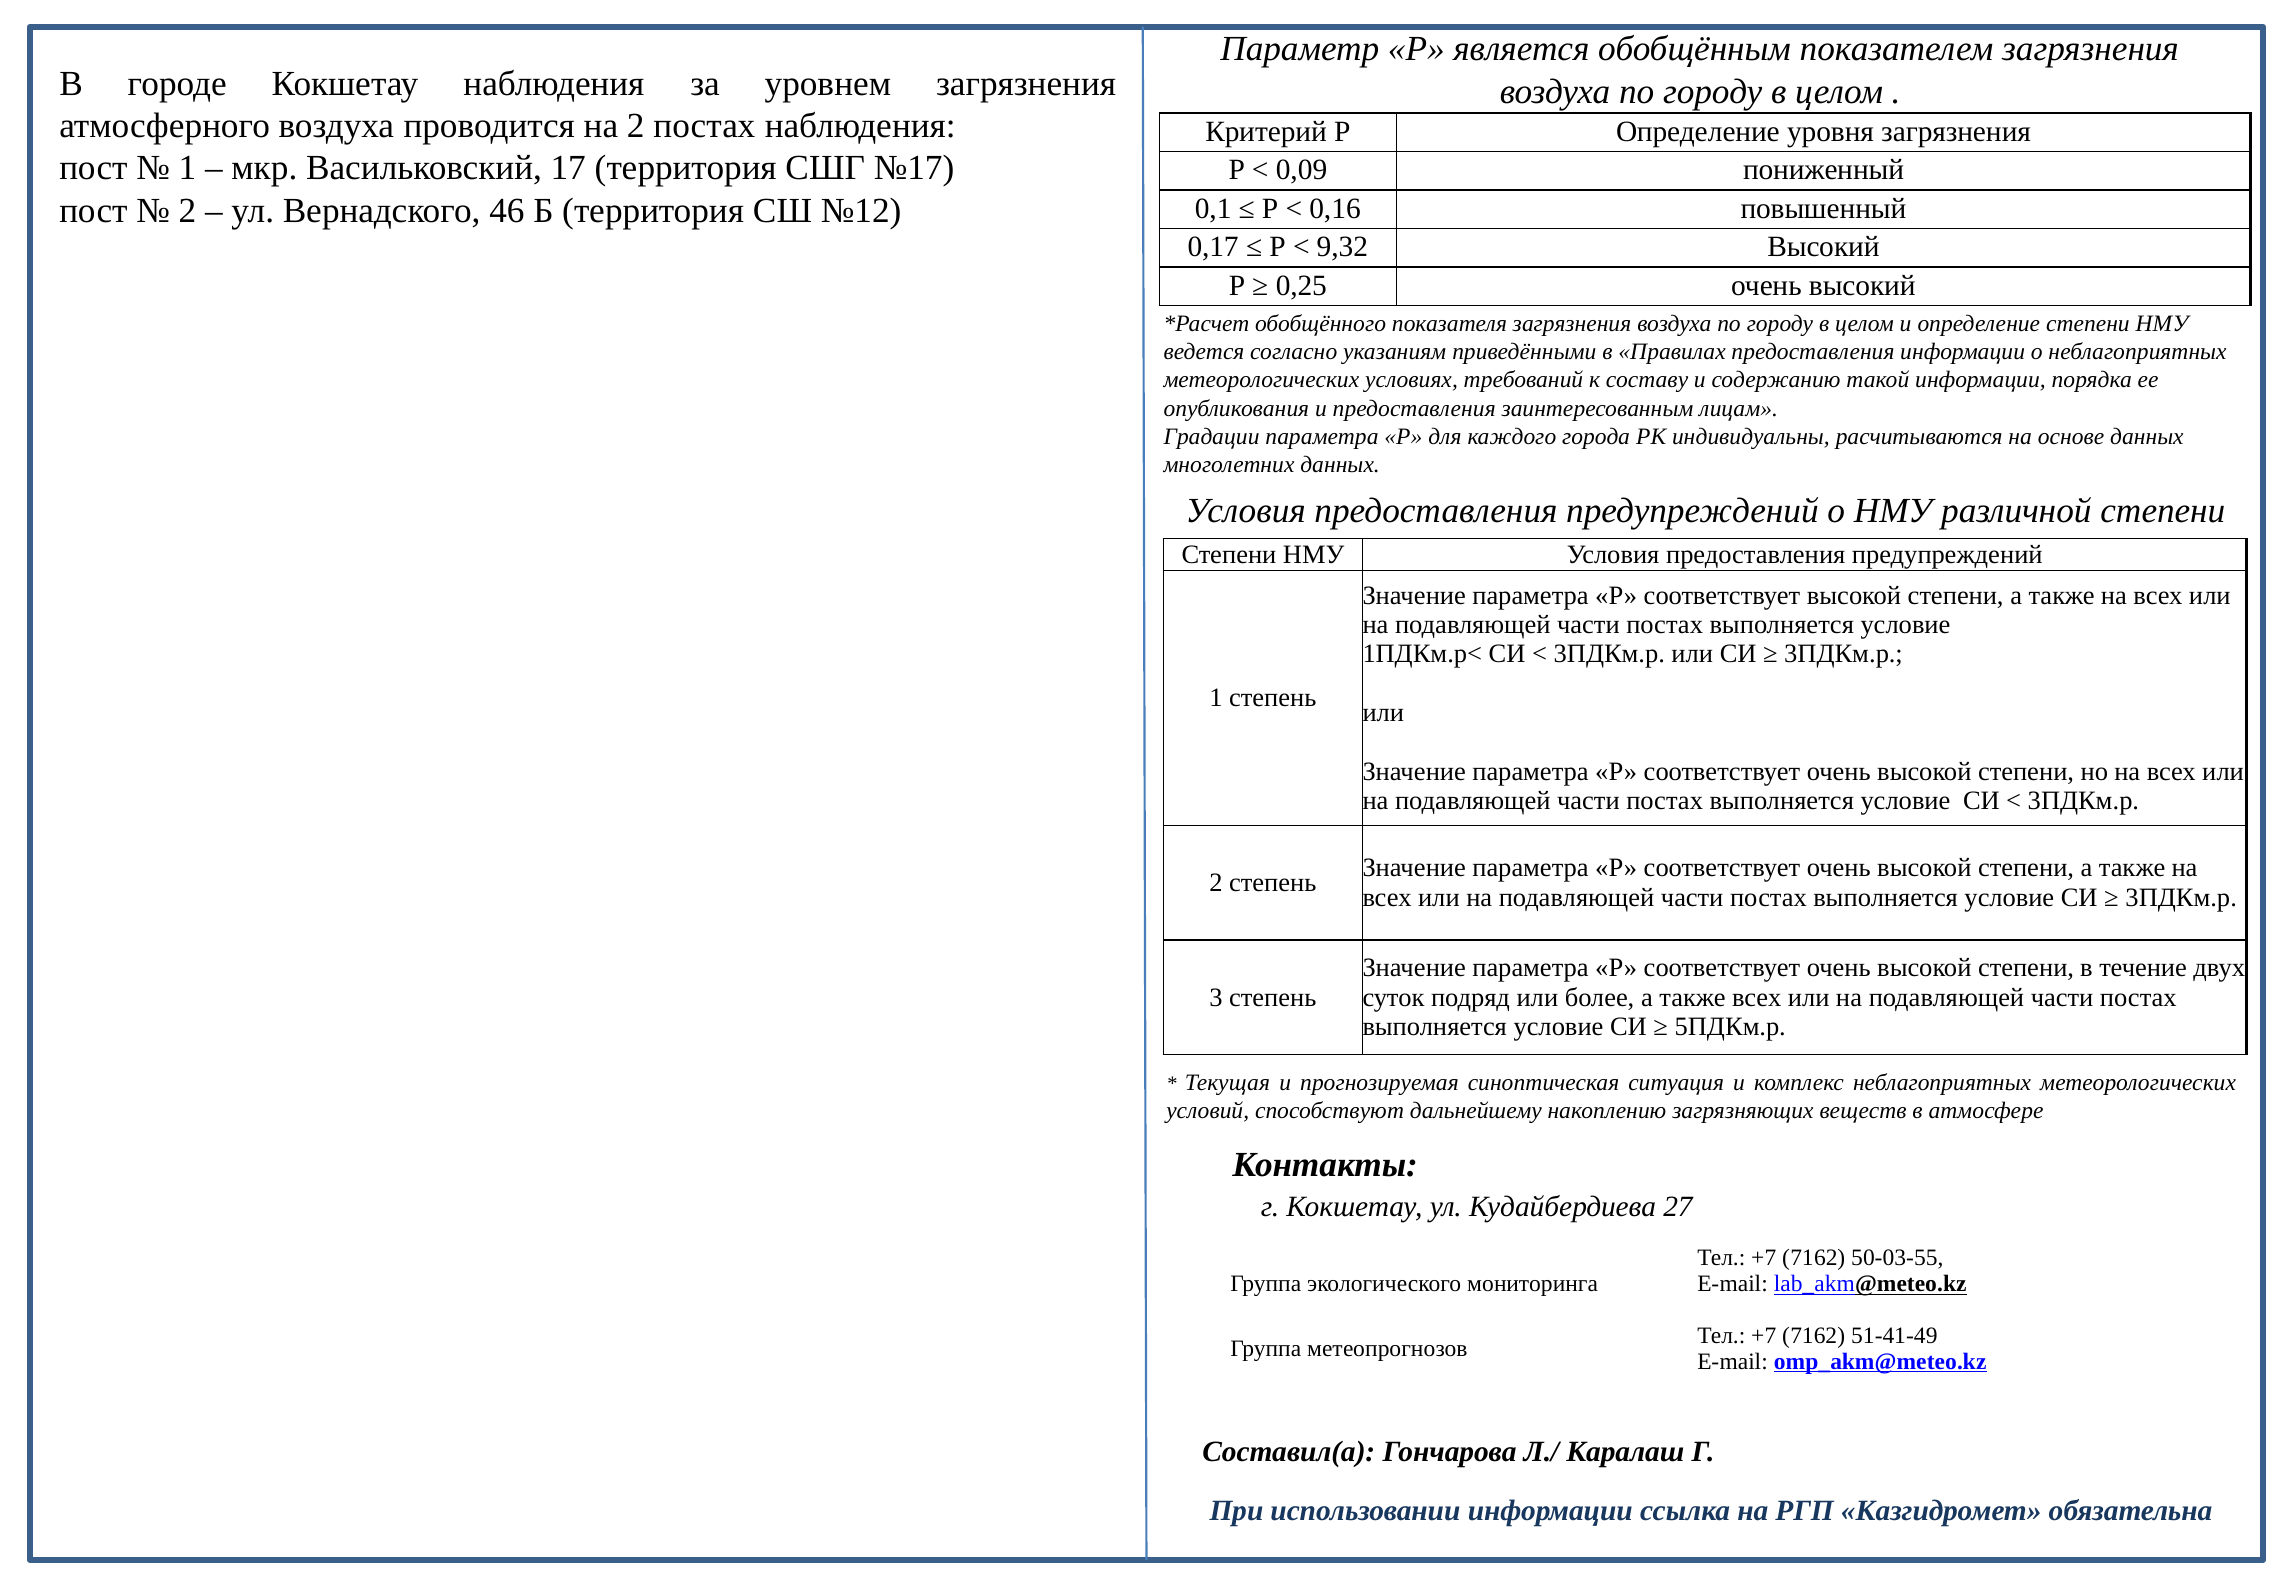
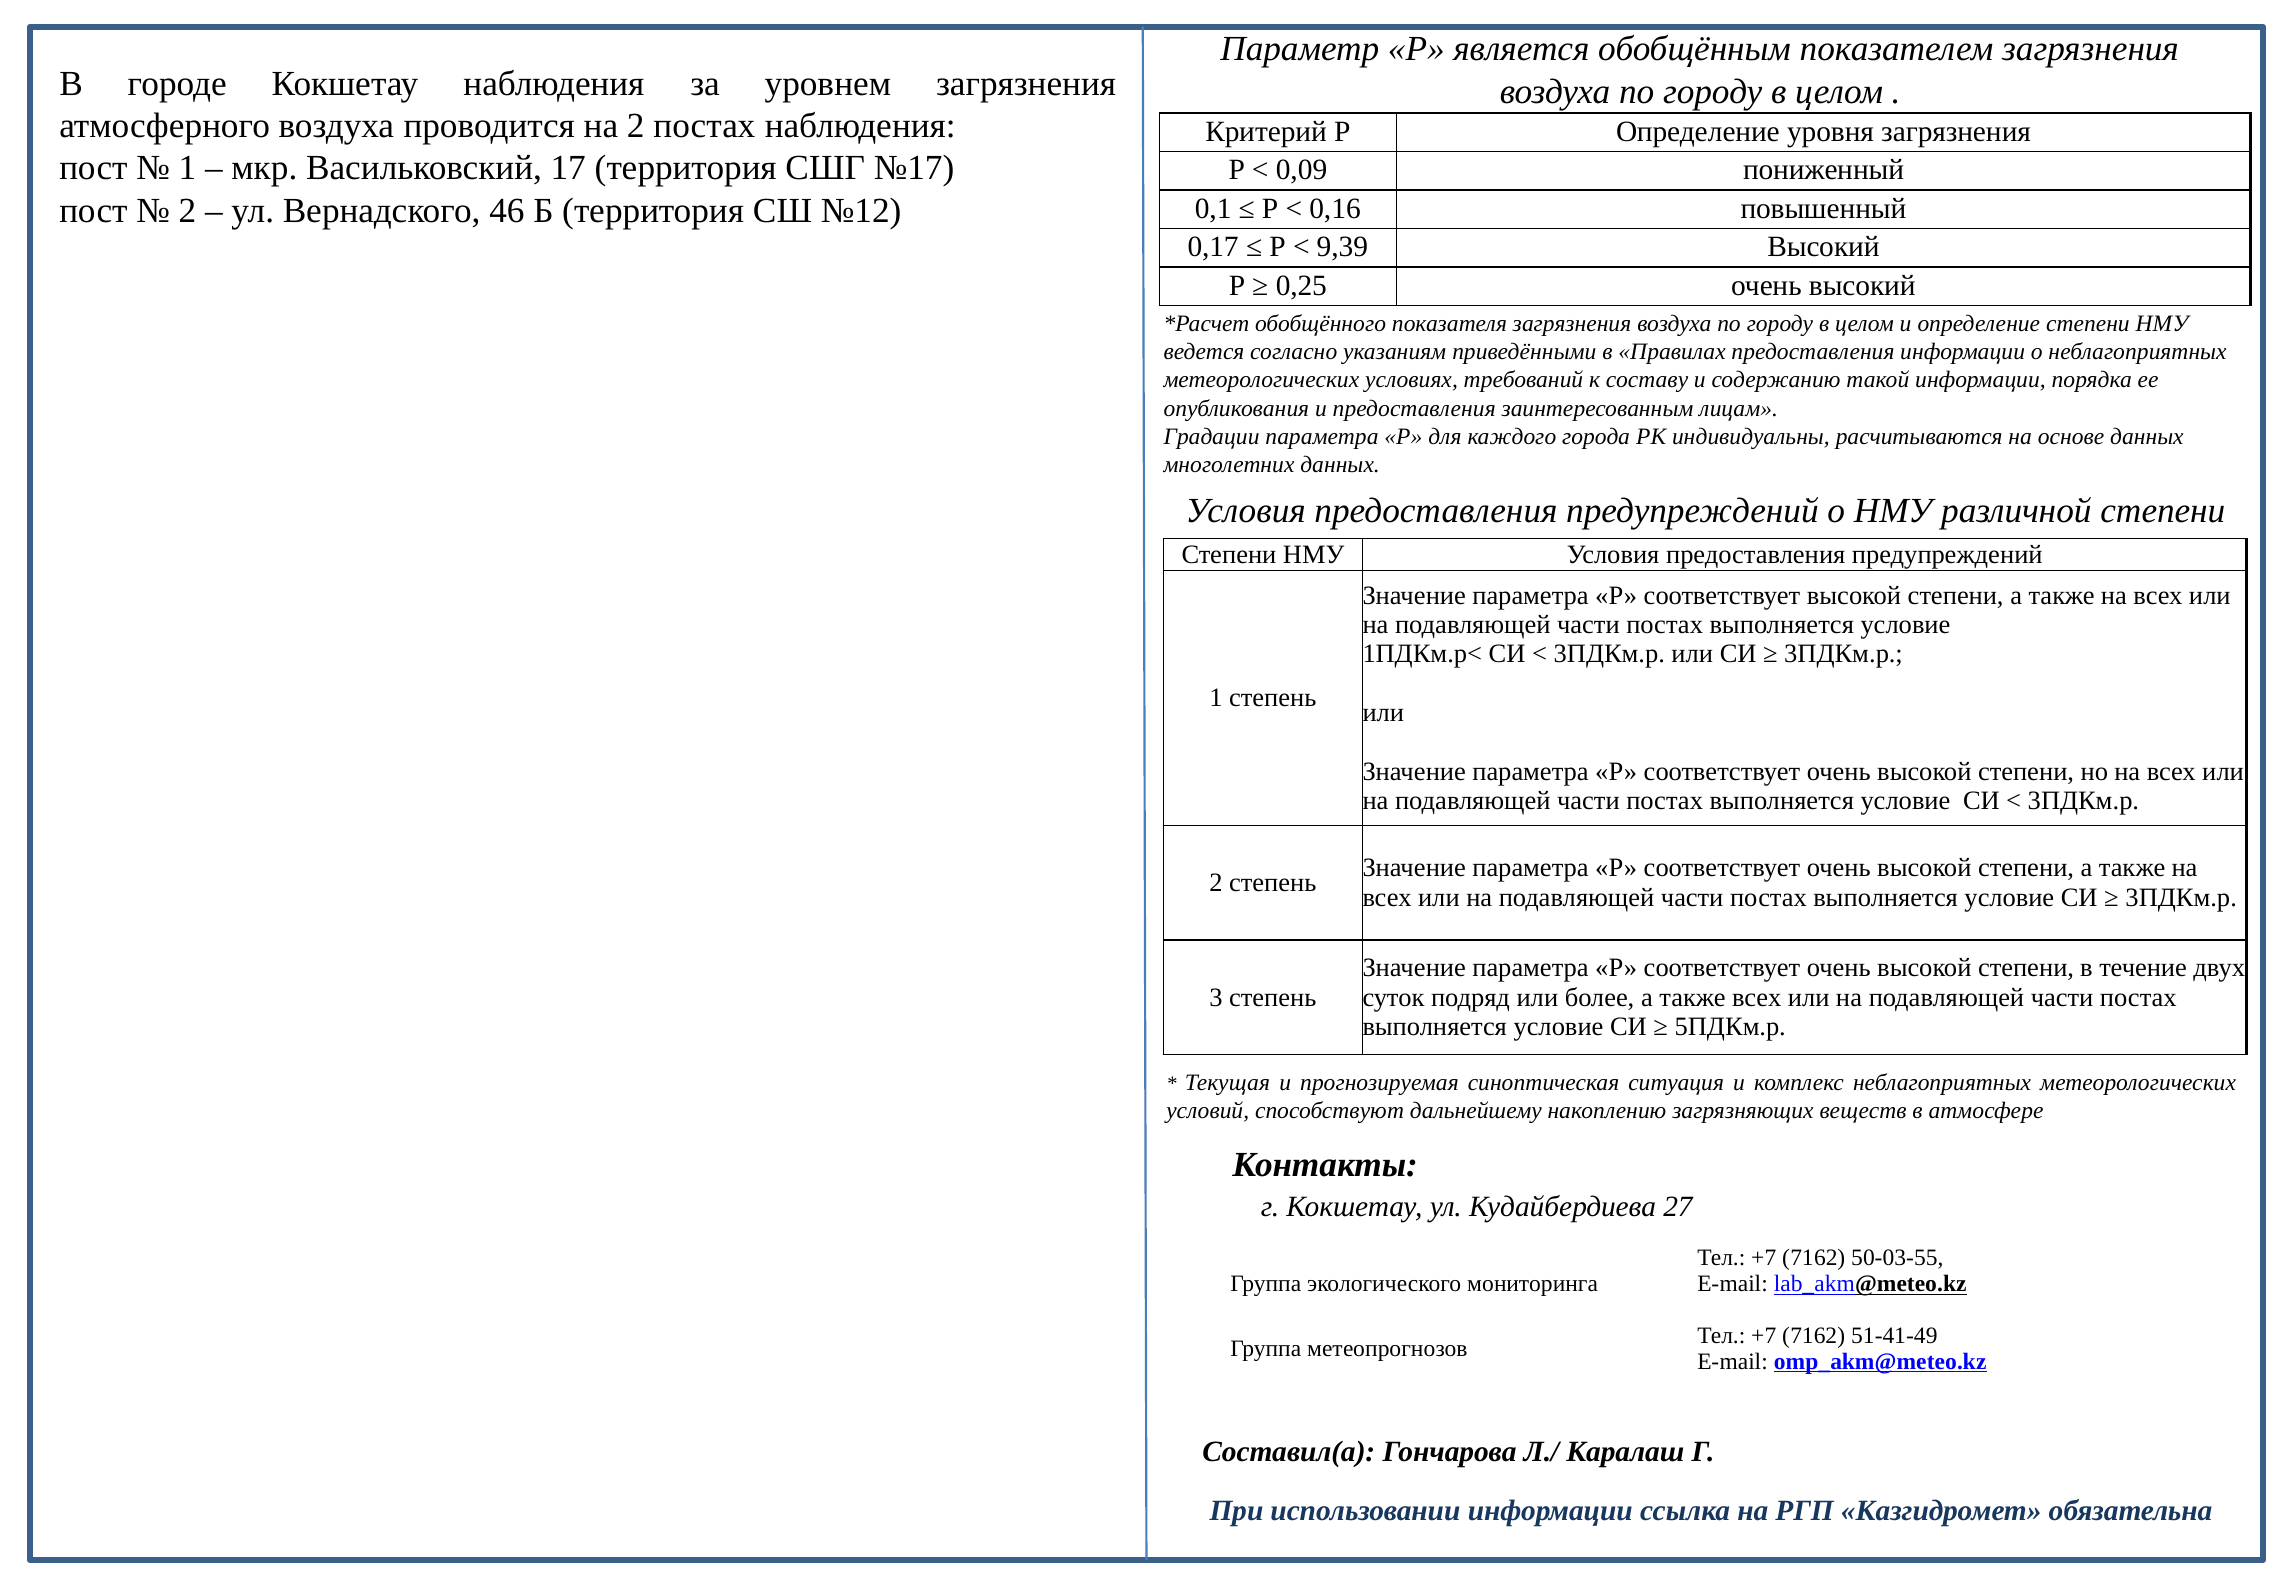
9,32: 9,32 -> 9,39
